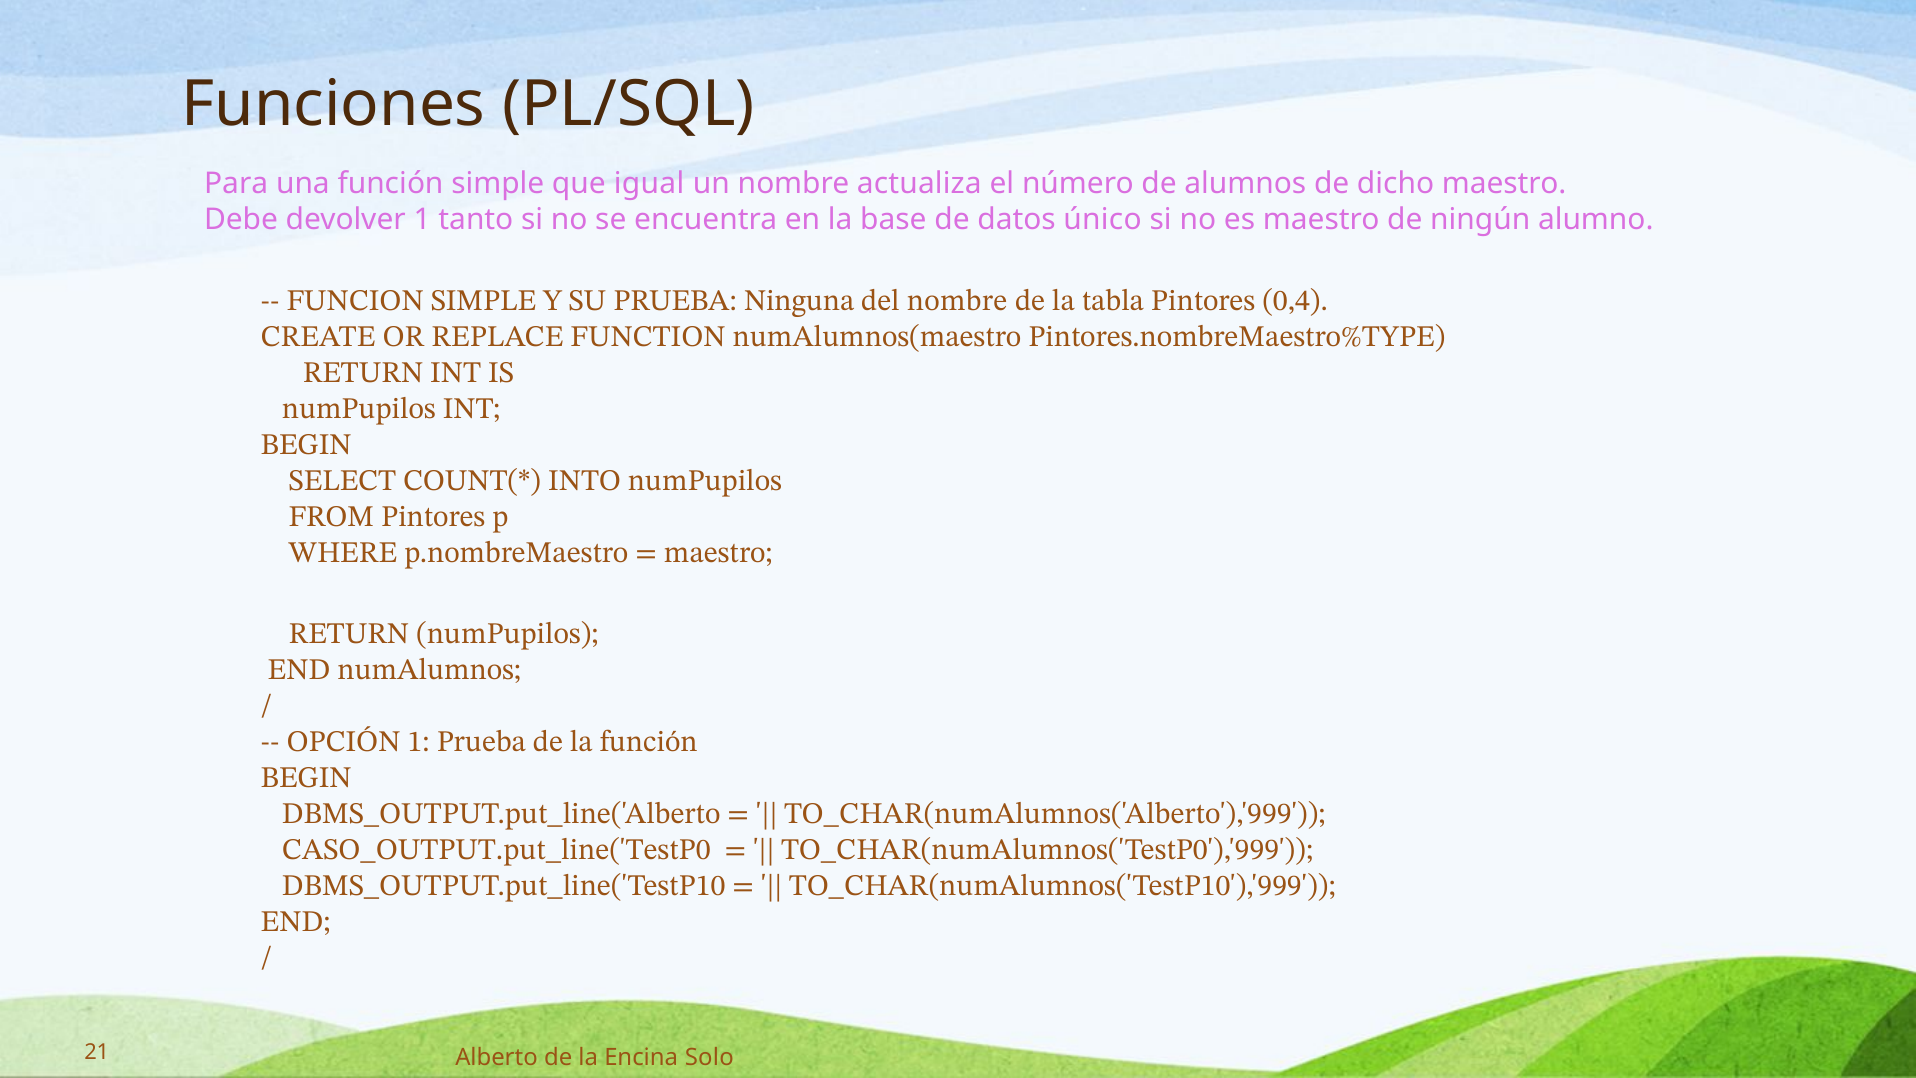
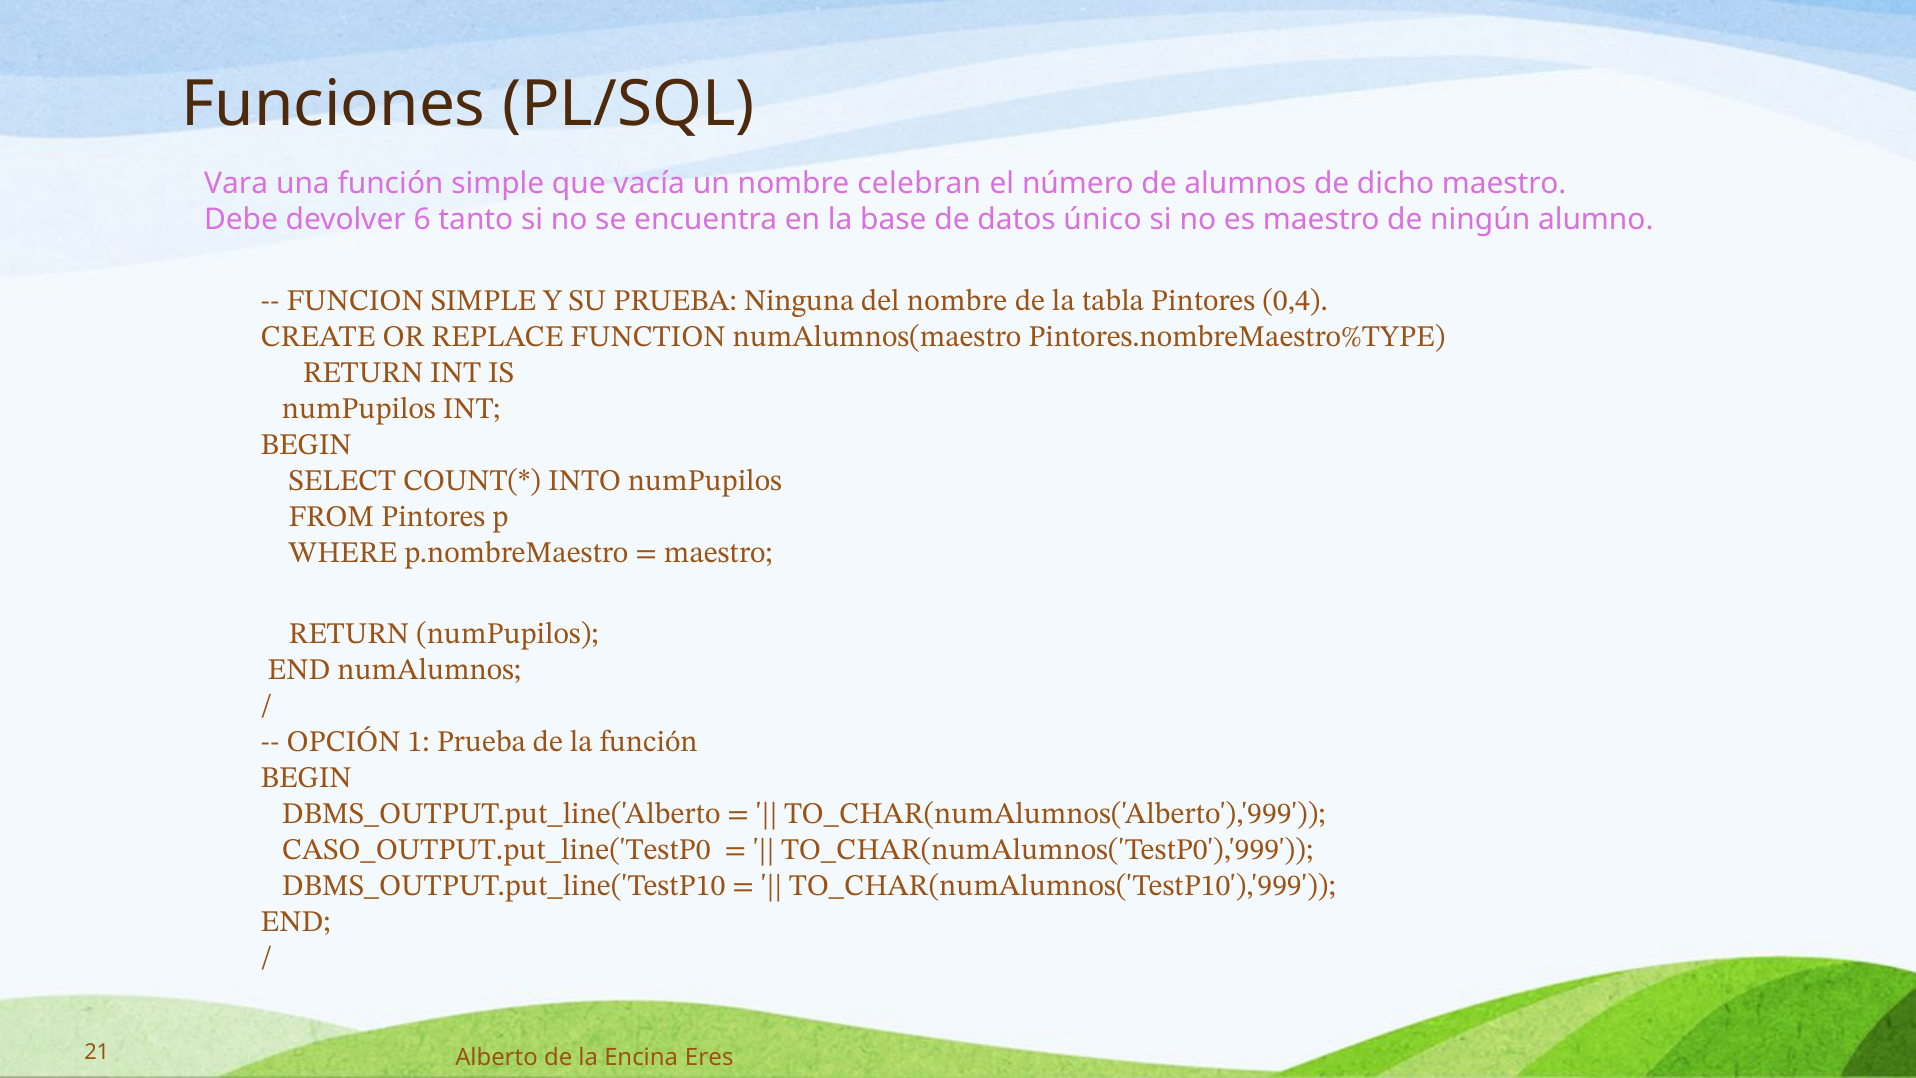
Para: Para -> Vara
igual: igual -> vacía
actualiza: actualiza -> celebran
devolver 1: 1 -> 6
Solo: Solo -> Eres
